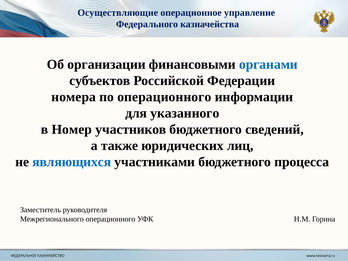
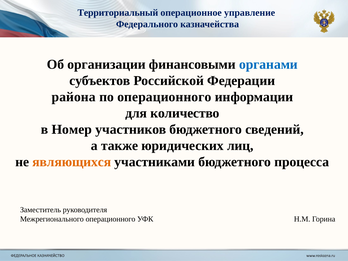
Осуществляющие: Осуществляющие -> Территориальный
номера: номера -> района
указанного: указанного -> количество
являющихся colour: blue -> orange
